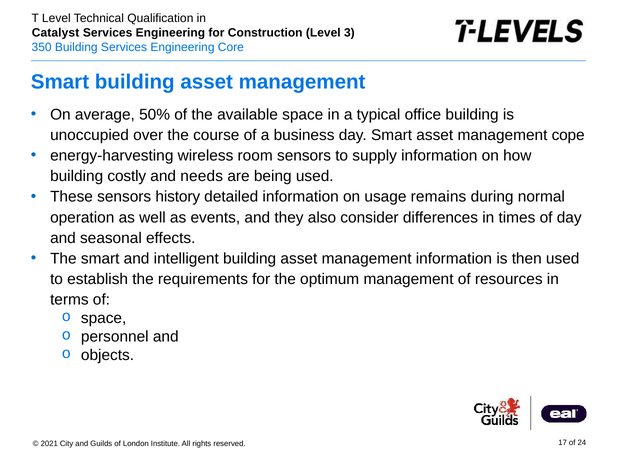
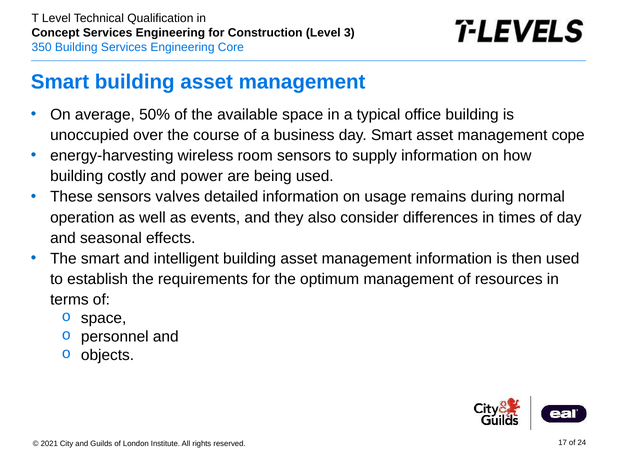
Catalyst: Catalyst -> Concept
needs: needs -> power
history: history -> valves
